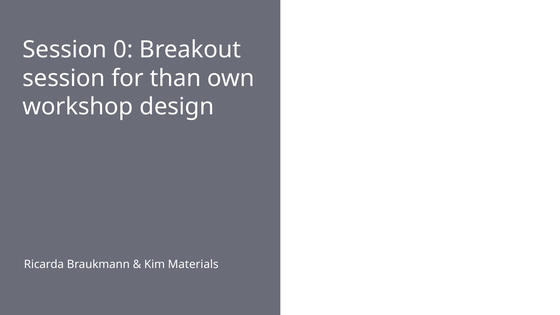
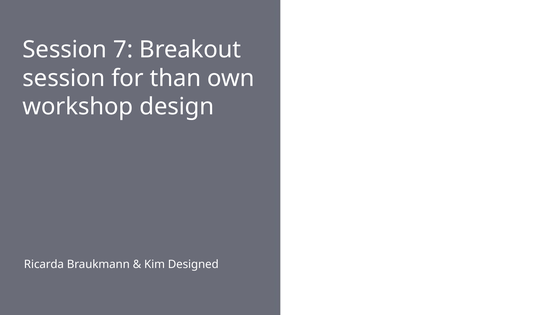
0: 0 -> 7
Materials: Materials -> Designed
